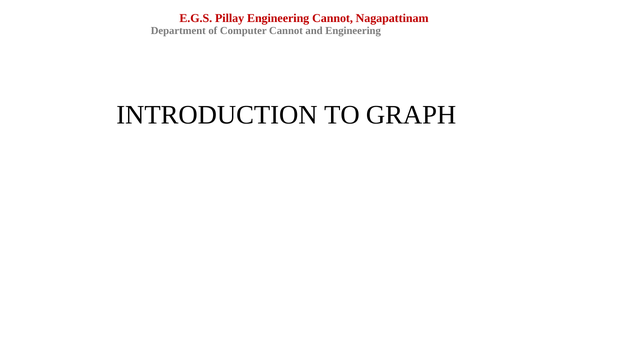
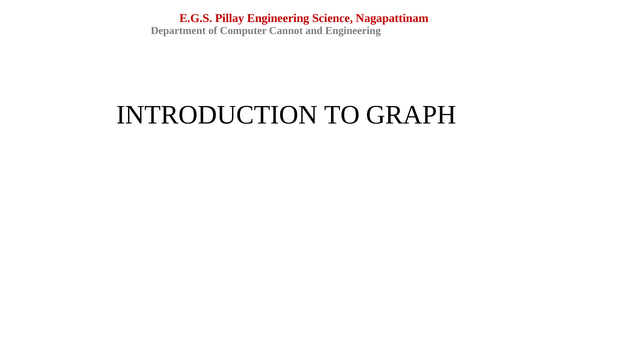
Engineering Cannot: Cannot -> Science
